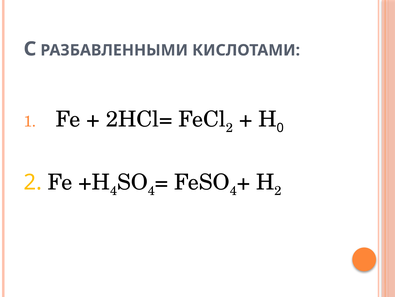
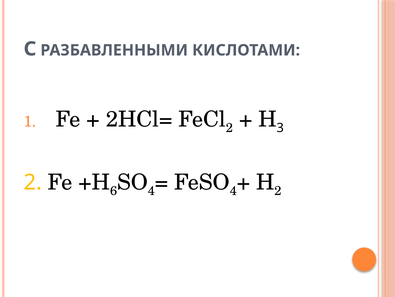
0: 0 -> 3
4 at (114, 190): 4 -> 6
